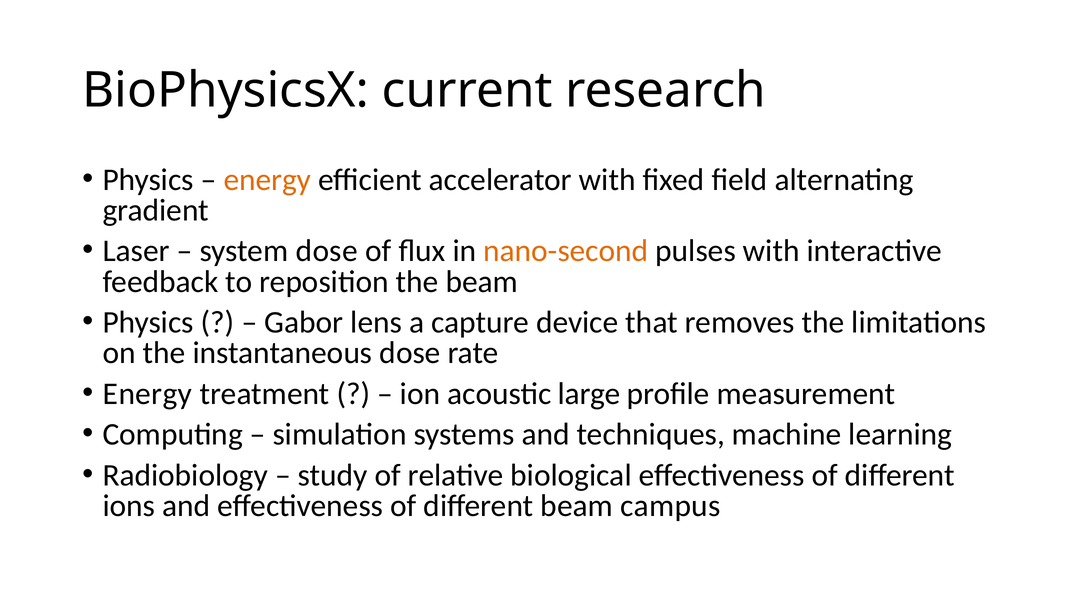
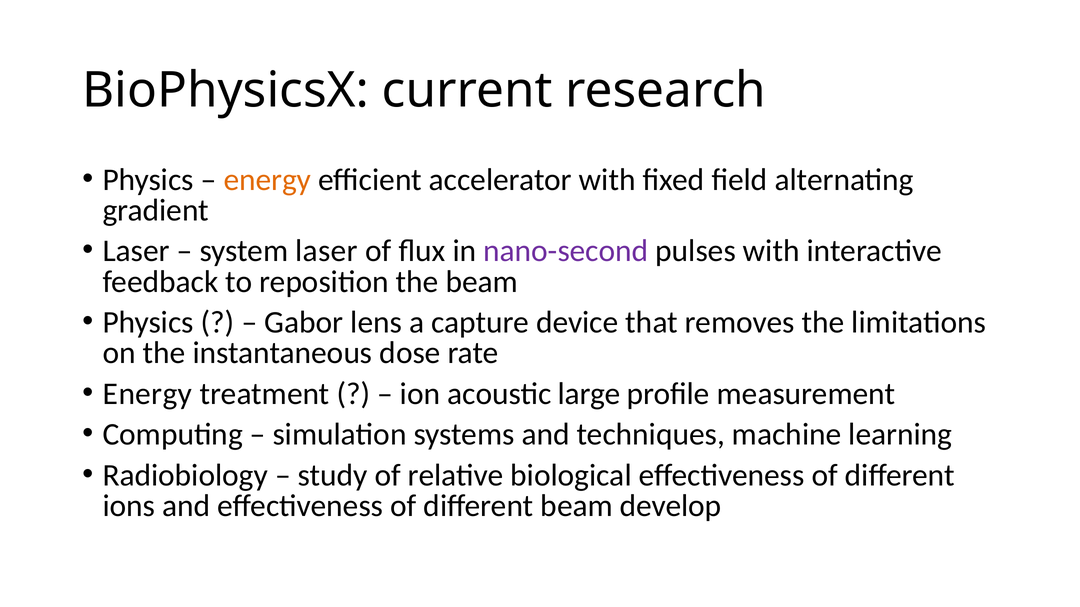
system dose: dose -> laser
nano-second colour: orange -> purple
campus: campus -> develop
